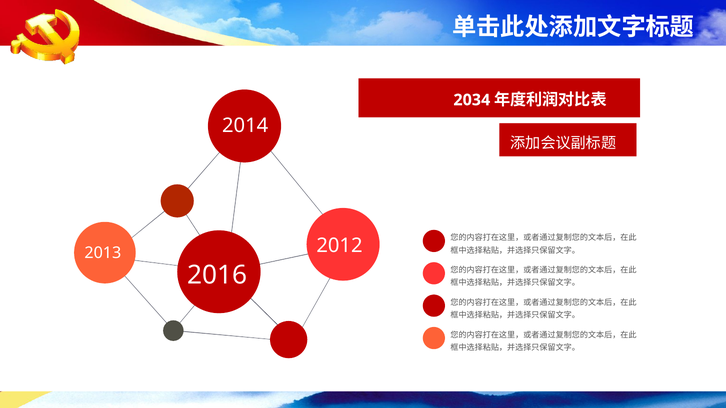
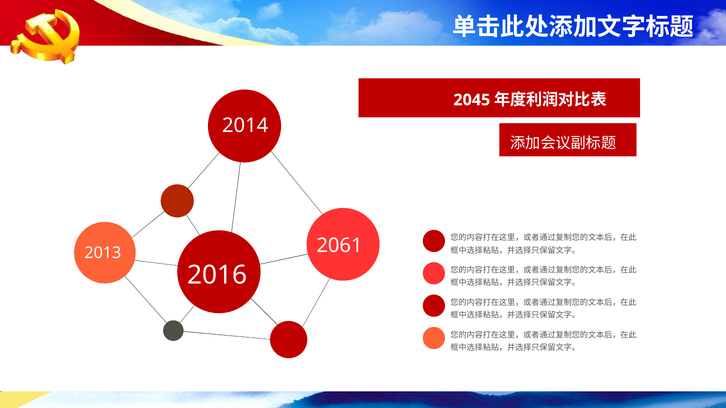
2034: 2034 -> 2045
2012: 2012 -> 2061
